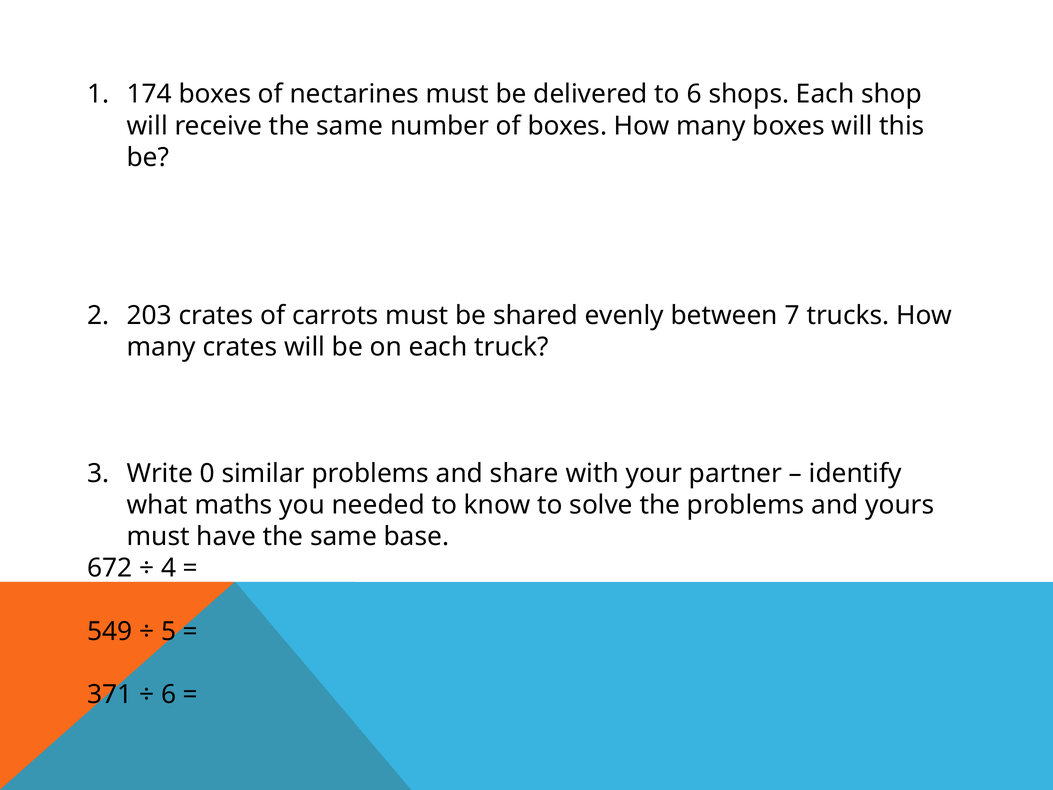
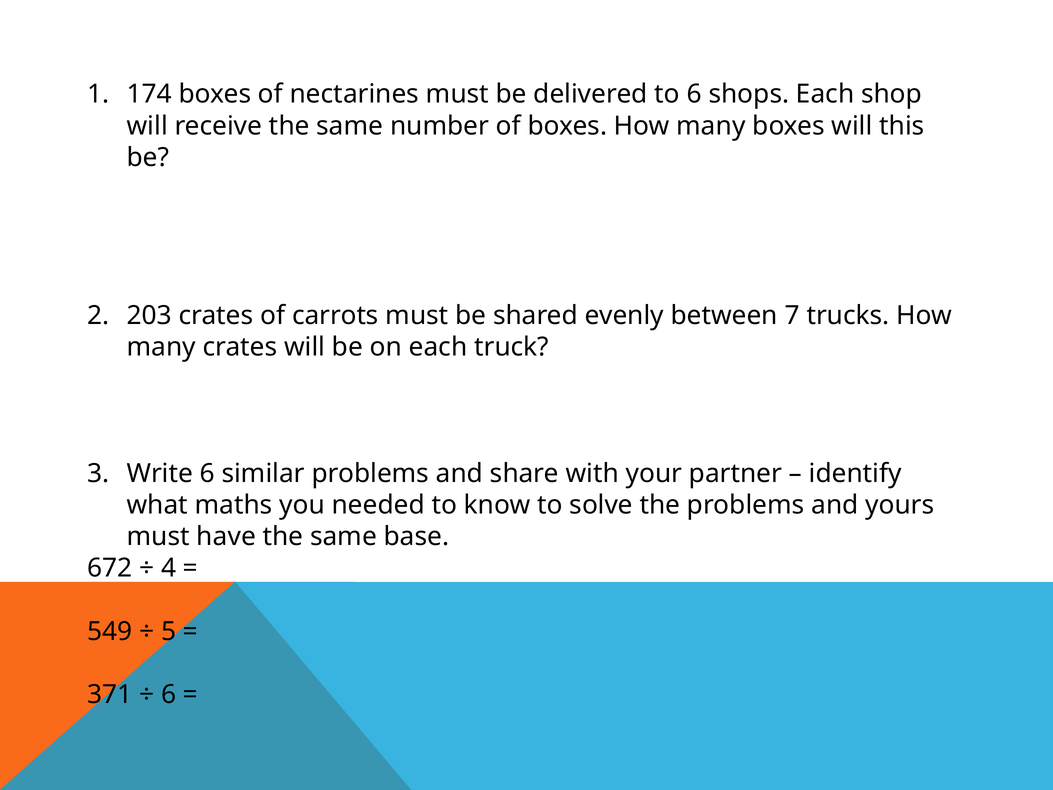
Write 0: 0 -> 6
